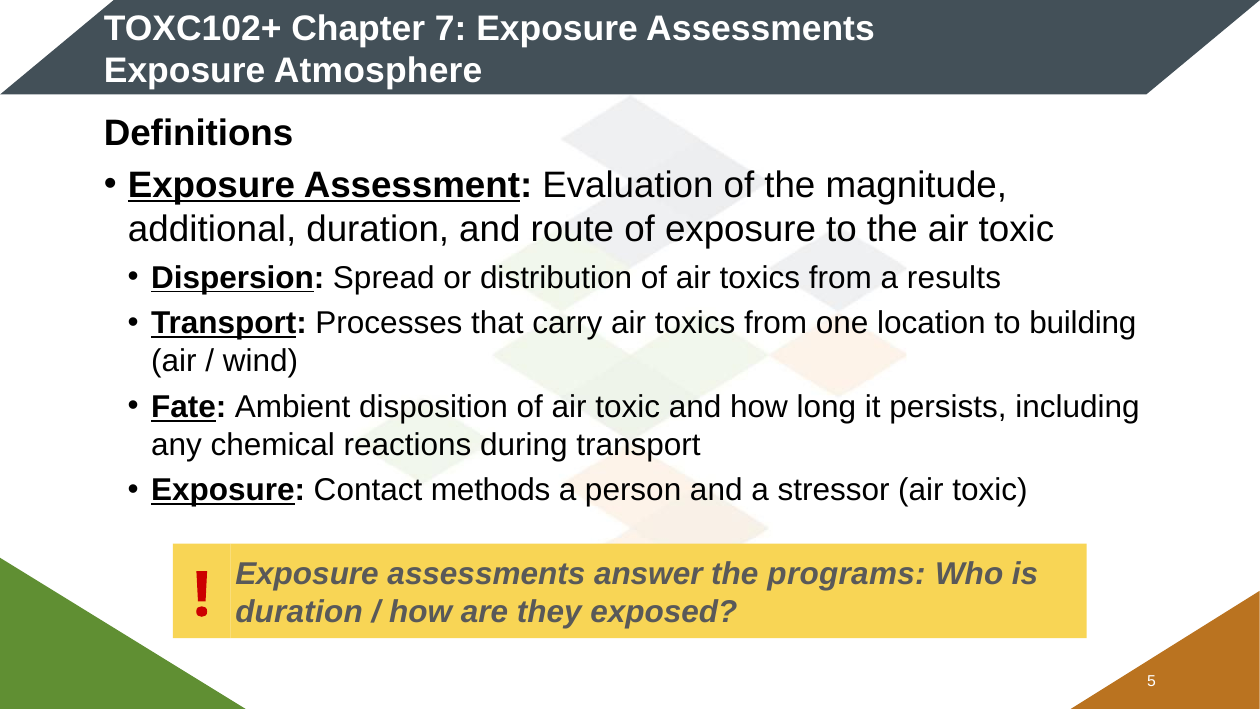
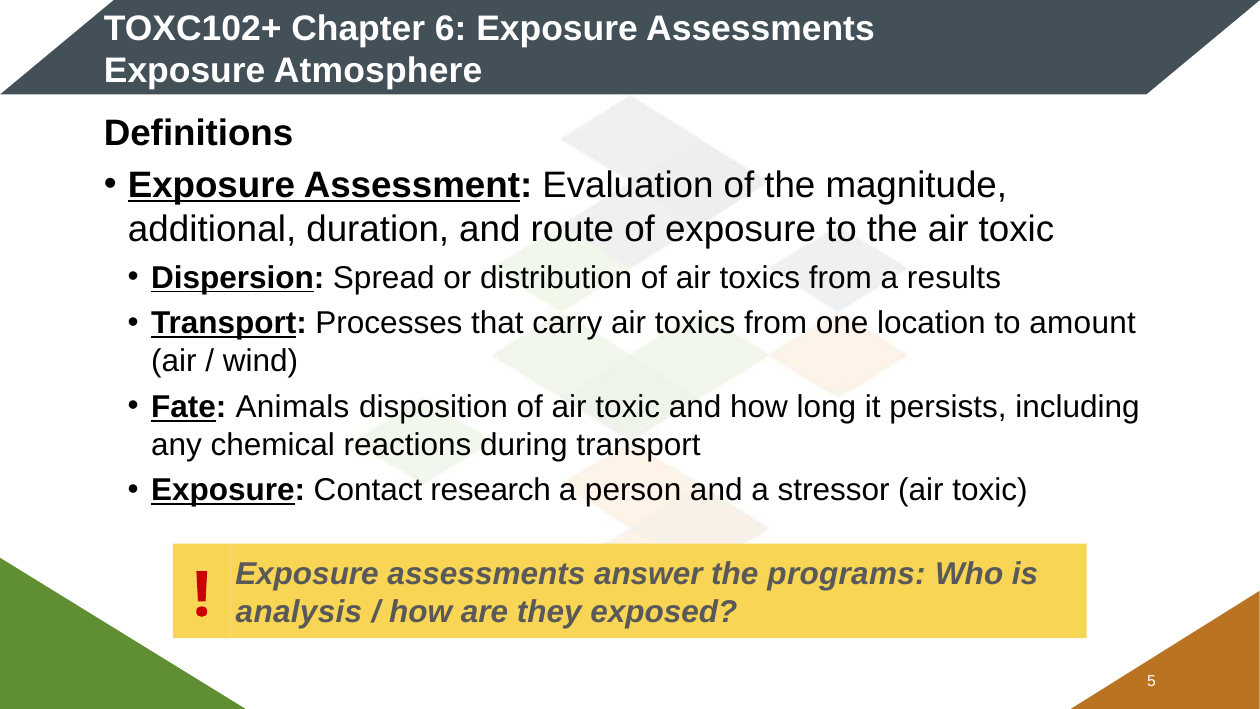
7: 7 -> 6
building: building -> amount
Ambient: Ambient -> Animals
methods: methods -> research
duration at (299, 612): duration -> analysis
